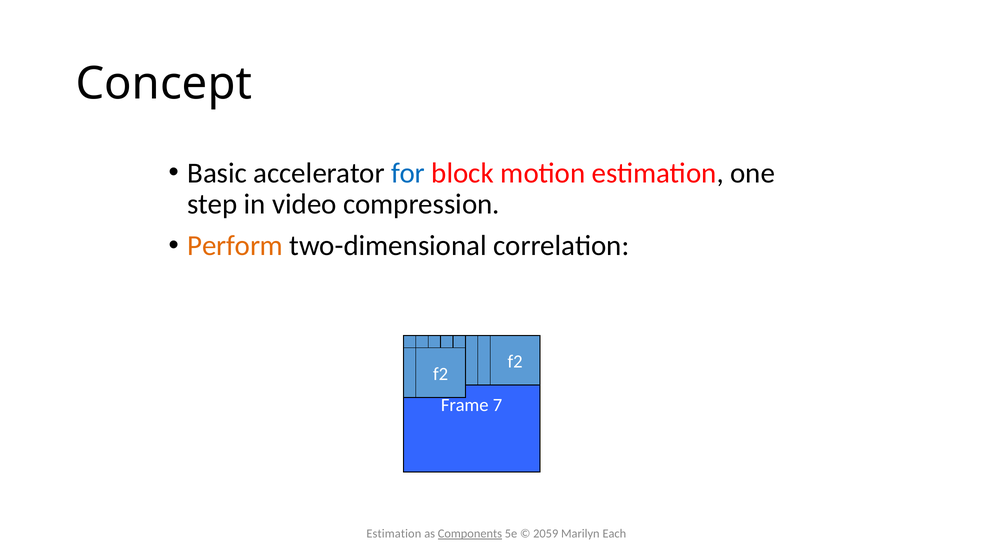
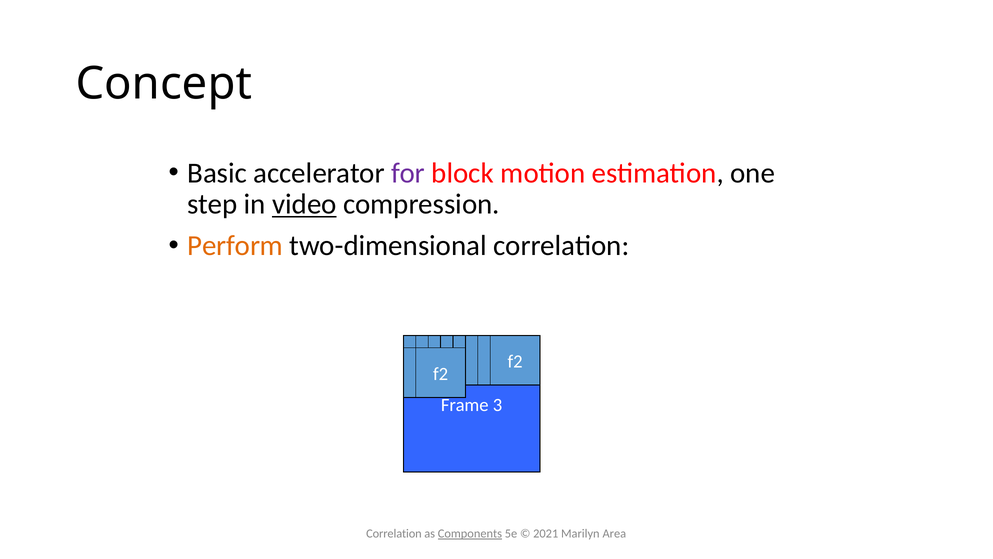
for colour: blue -> purple
video underline: none -> present
7: 7 -> 3
Estimation at (394, 533): Estimation -> Correlation
2059: 2059 -> 2021
Each: Each -> Area
